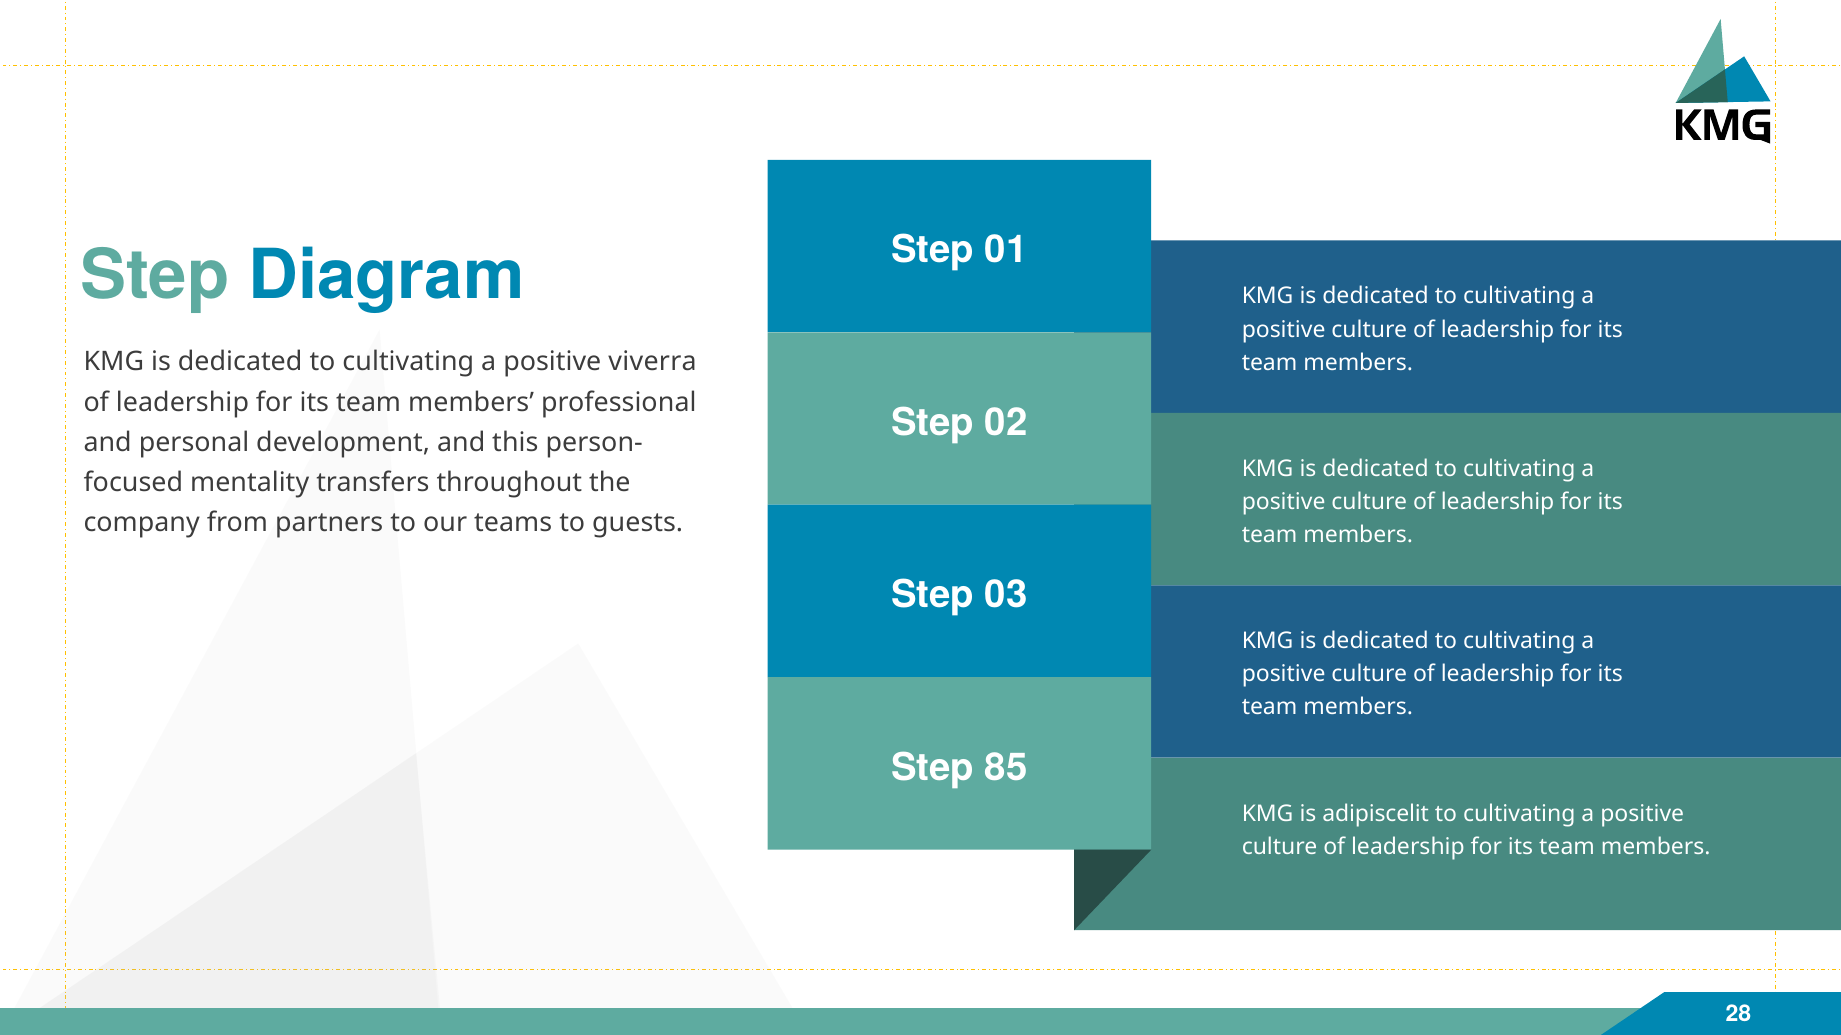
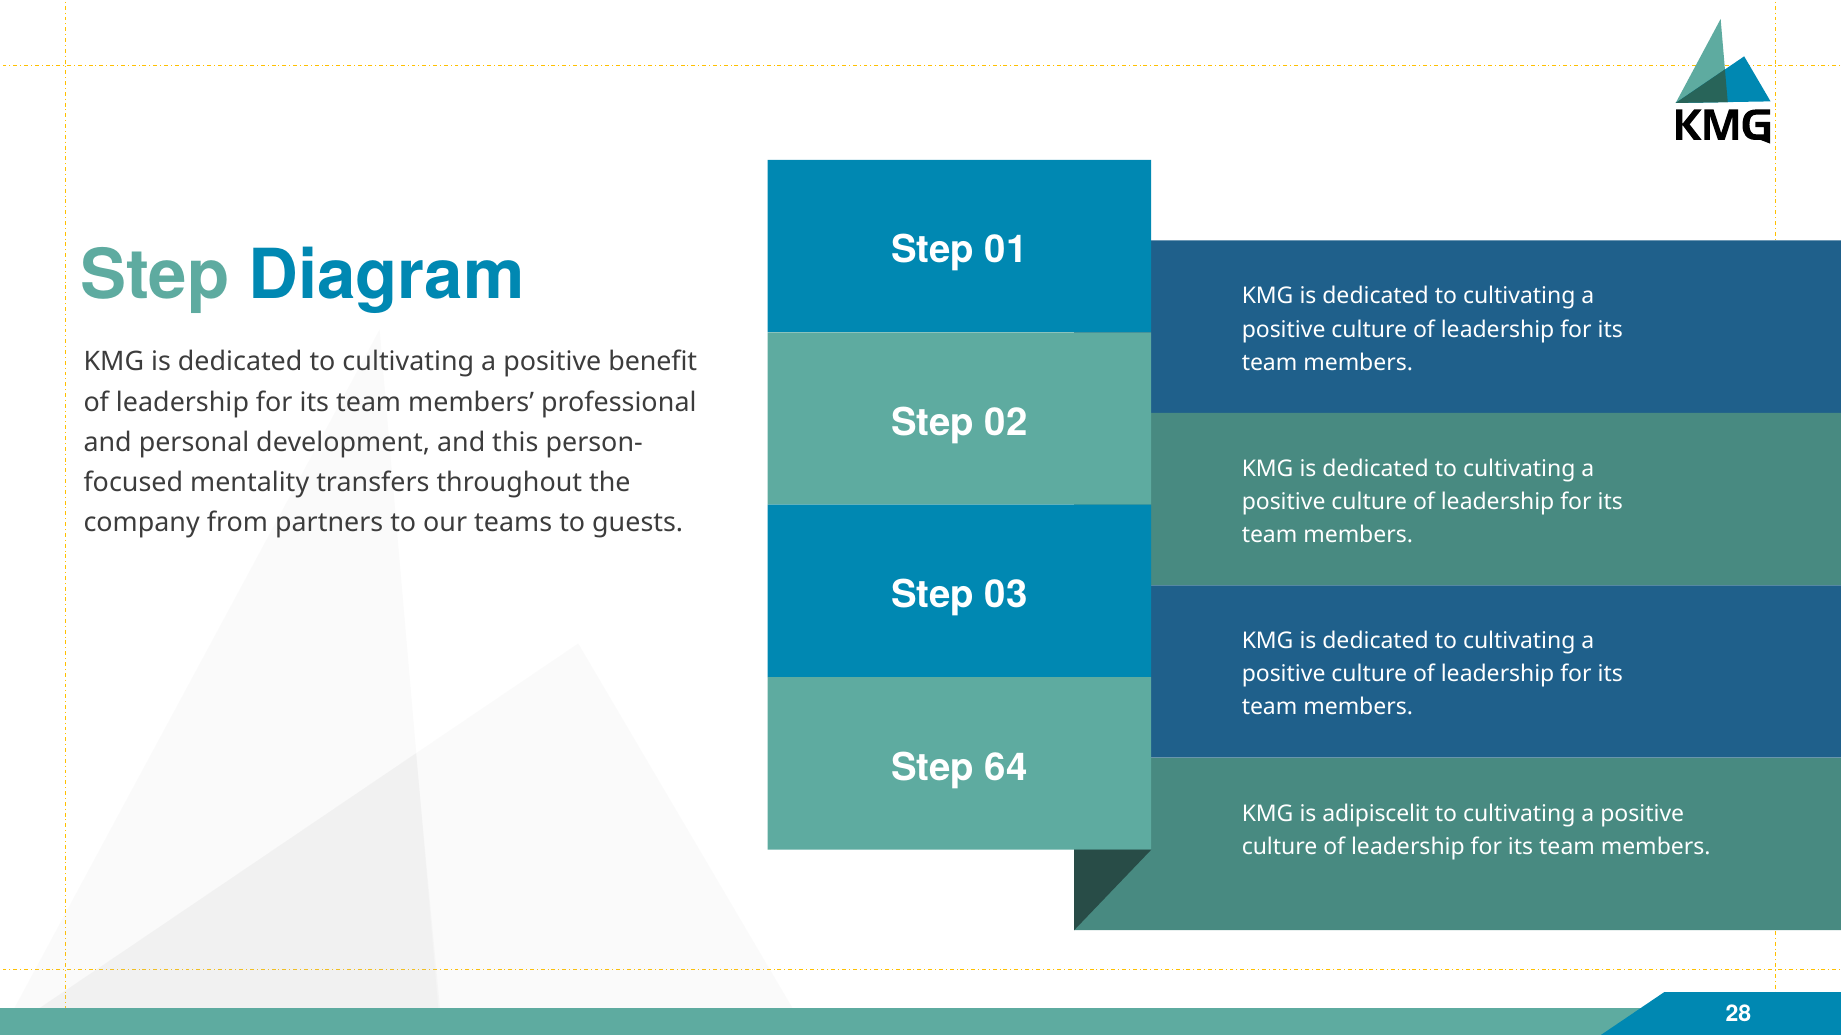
viverra: viverra -> benefit
85: 85 -> 64
